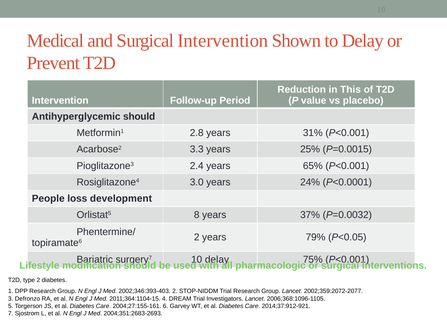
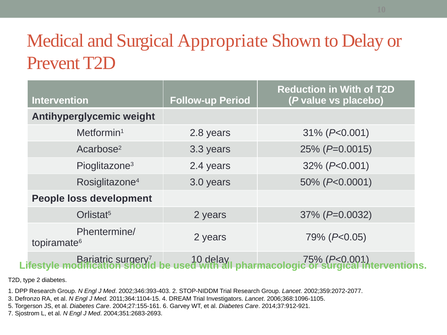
Surgical Intervention: Intervention -> Appropriate
in This: This -> With
Antihyperglycemic should: should -> weight
65%: 65% -> 32%
24%: 24% -> 50%
Orlistat5 8: 8 -> 2
